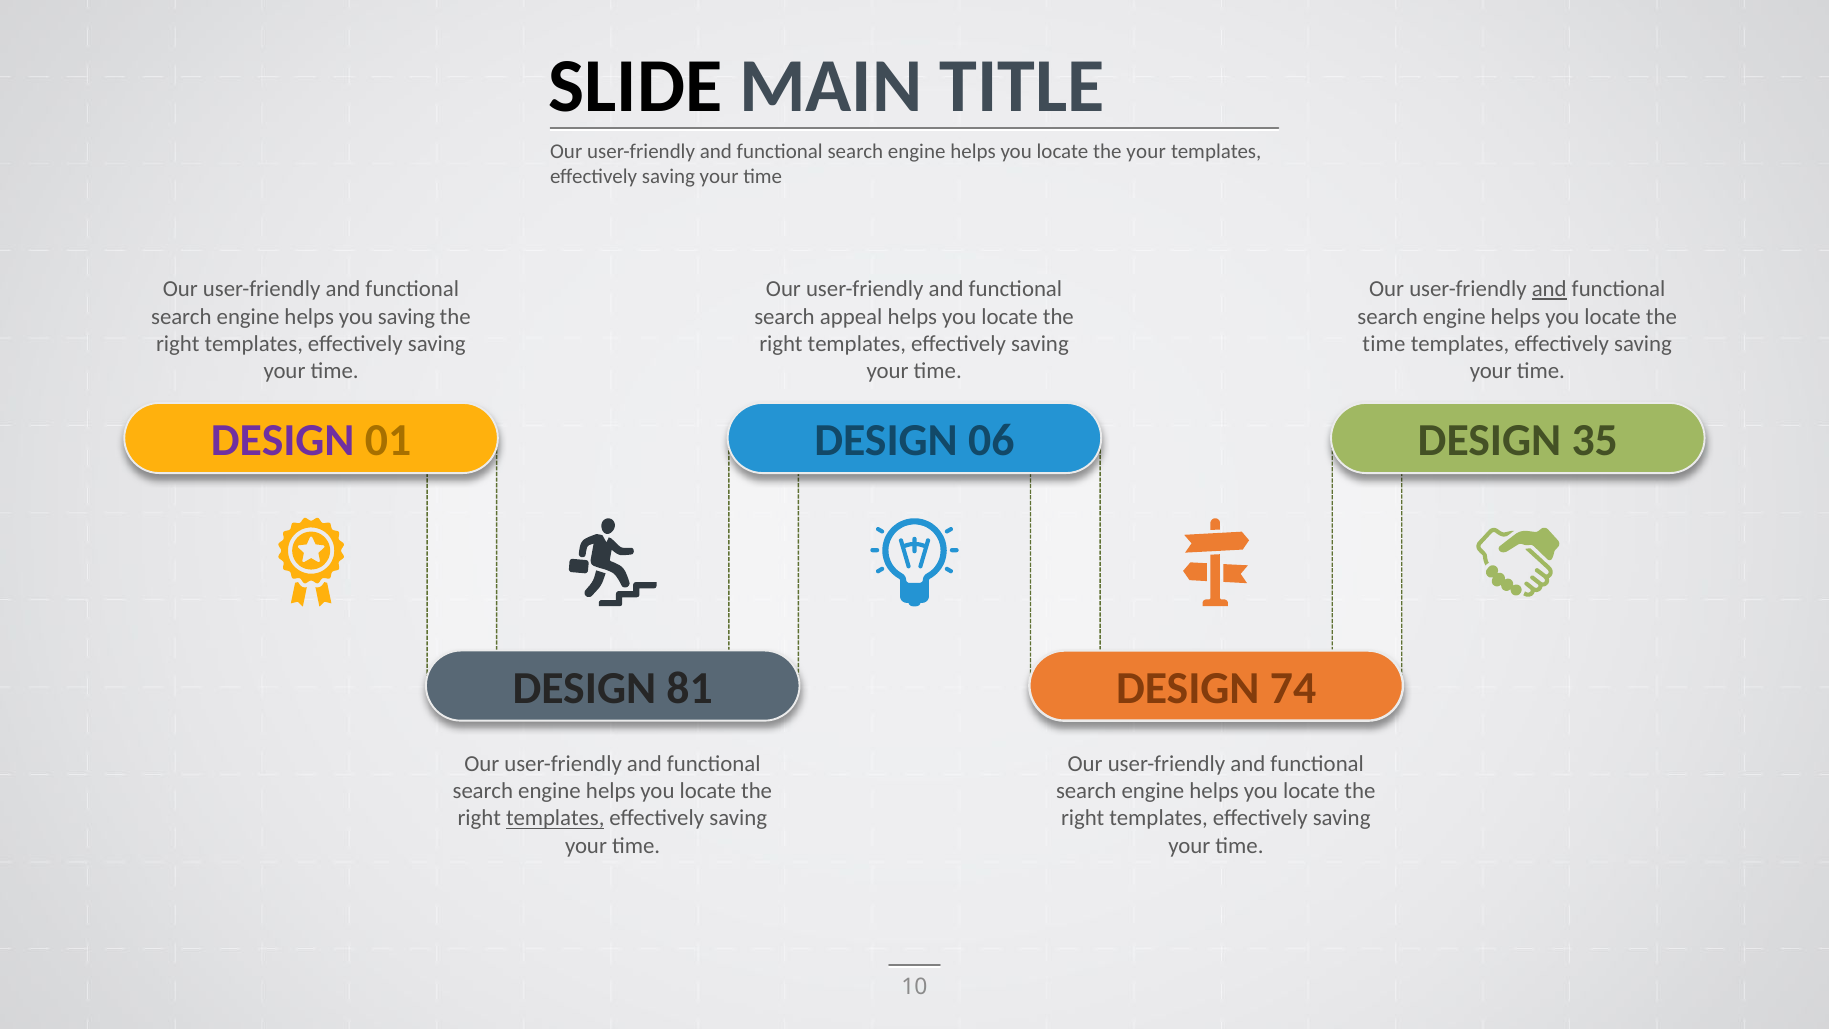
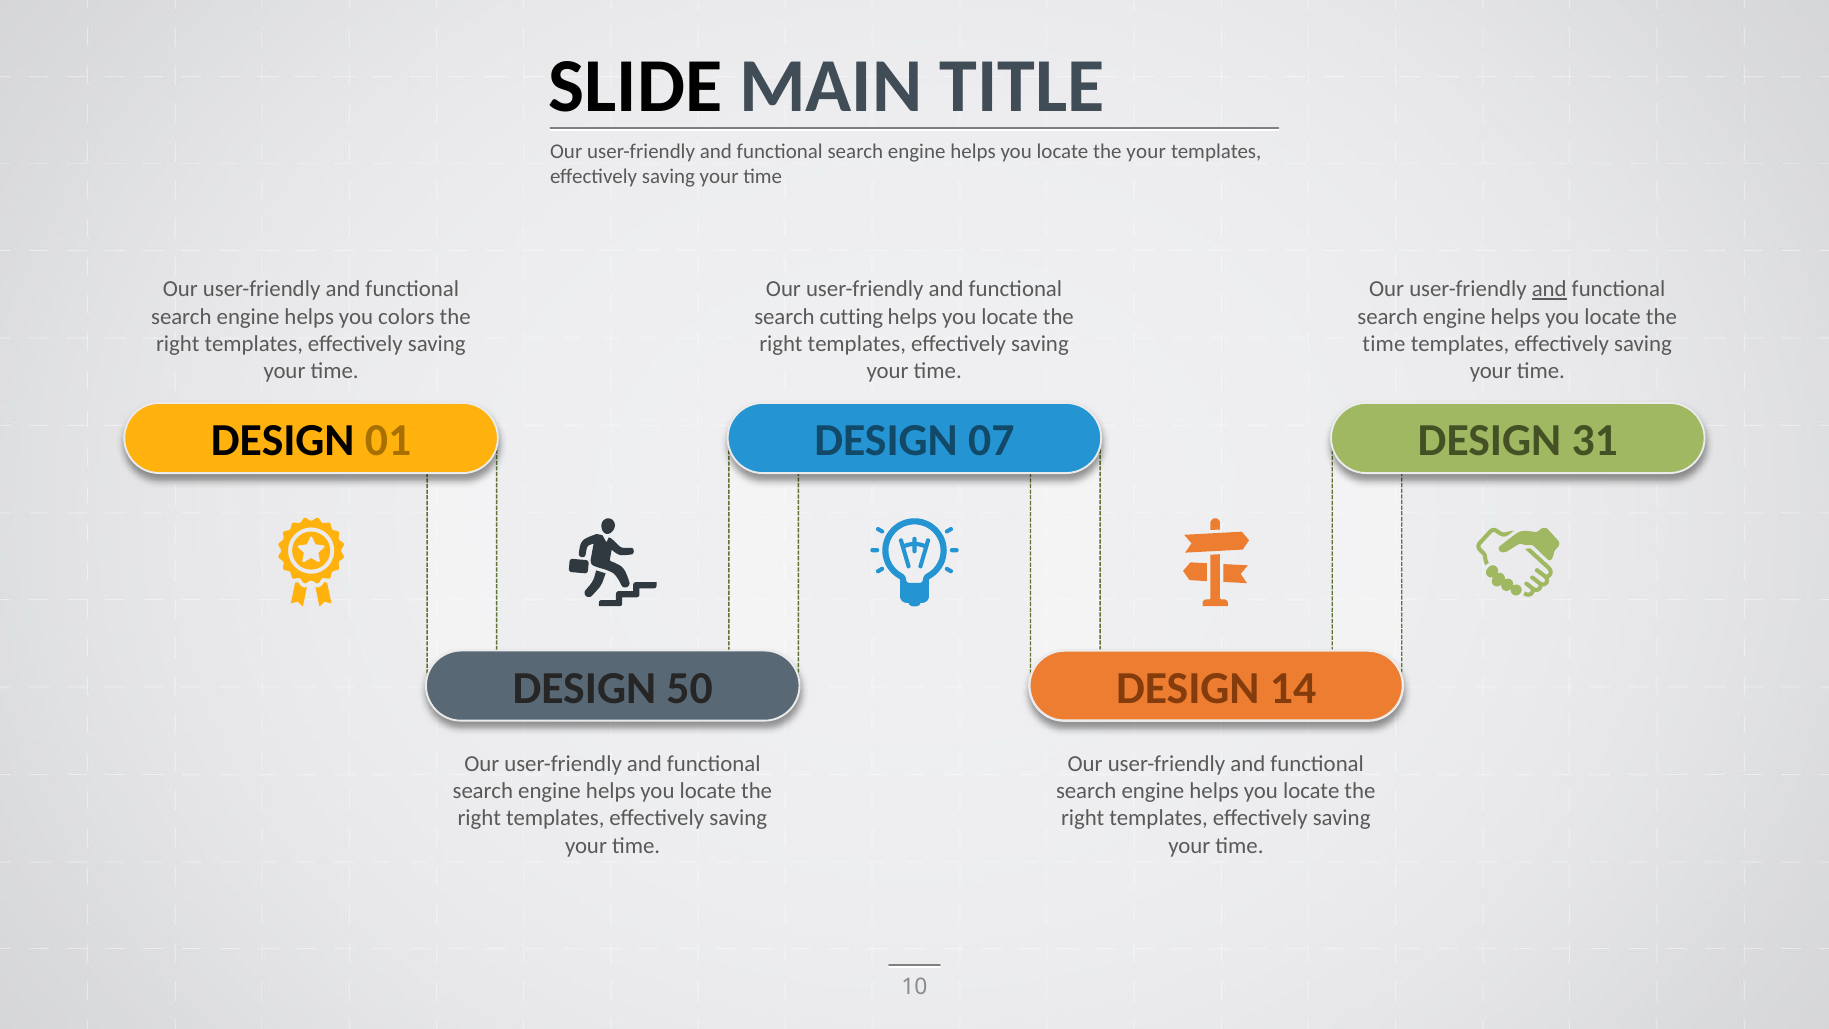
you saving: saving -> colors
appeal: appeal -> cutting
DESIGN at (283, 441) colour: purple -> black
06: 06 -> 07
35: 35 -> 31
81: 81 -> 50
74: 74 -> 14
templates at (555, 818) underline: present -> none
